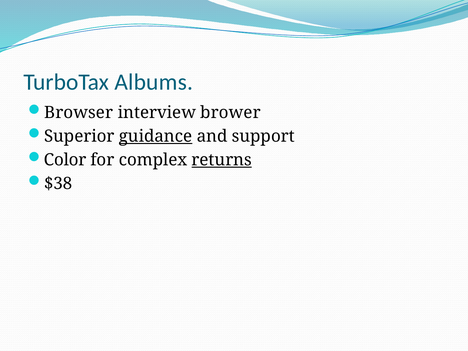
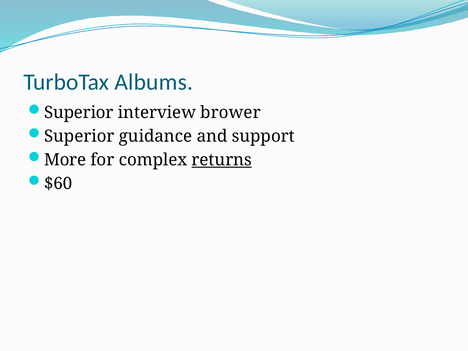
Browser at (79, 113): Browser -> Superior
guidance underline: present -> none
Color: Color -> More
$38: $38 -> $60
